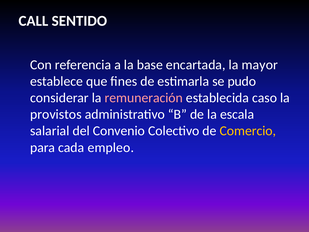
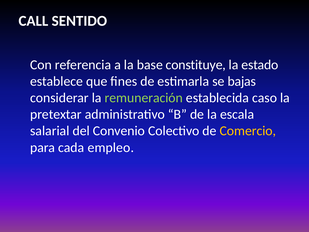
encartada: encartada -> constituye
mayor: mayor -> estado
pudo: pudo -> bajas
remuneración colour: pink -> light green
provistos: provistos -> pretextar
